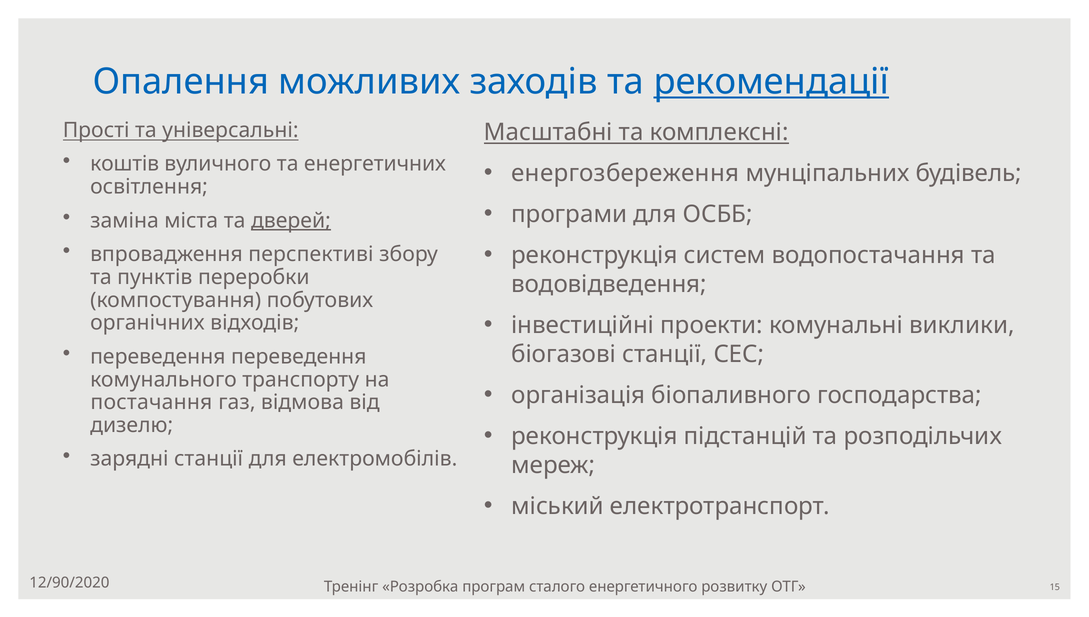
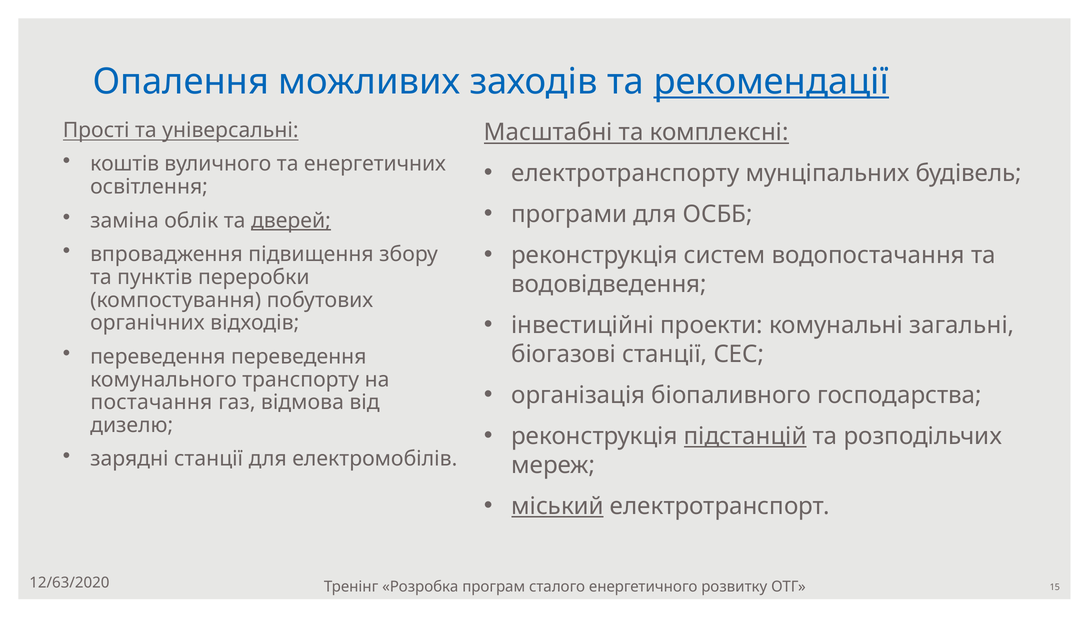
енергозбереження: енергозбереження -> електротранспорту
міста: міста -> облік
перспективі: перспективі -> підвищення
виклики: виклики -> загальні
підстанцій underline: none -> present
міський underline: none -> present
12/90/2020: 12/90/2020 -> 12/63/2020
